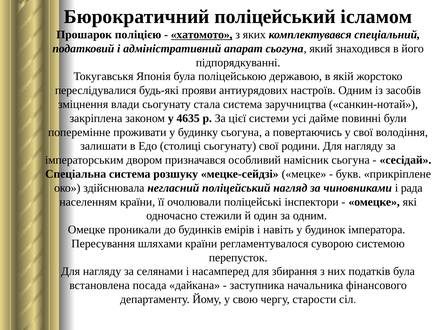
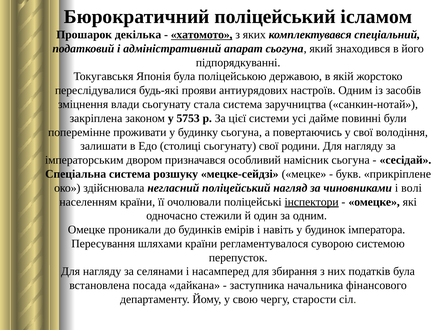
поліцією: поліцією -> декілька
4635: 4635 -> 5753
рада: рада -> волі
інспектори underline: none -> present
